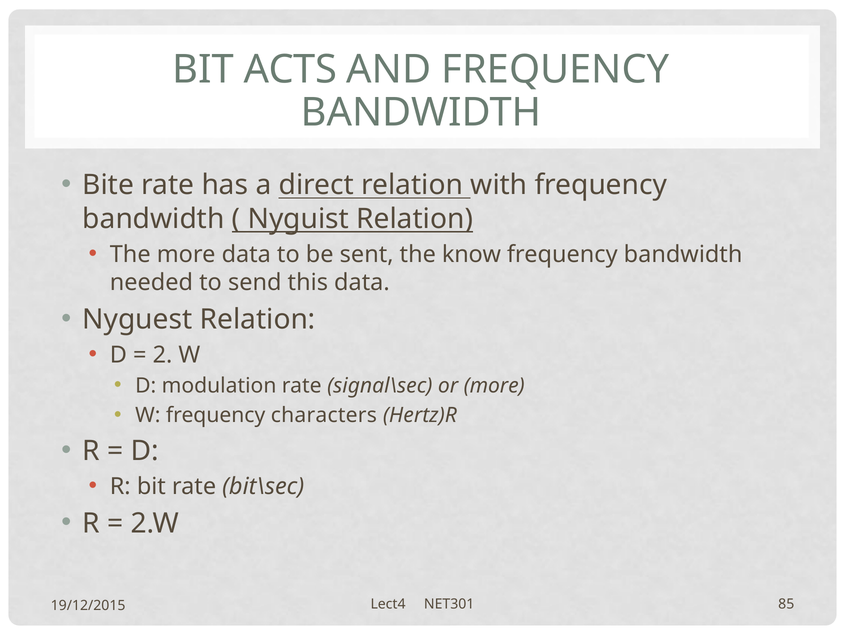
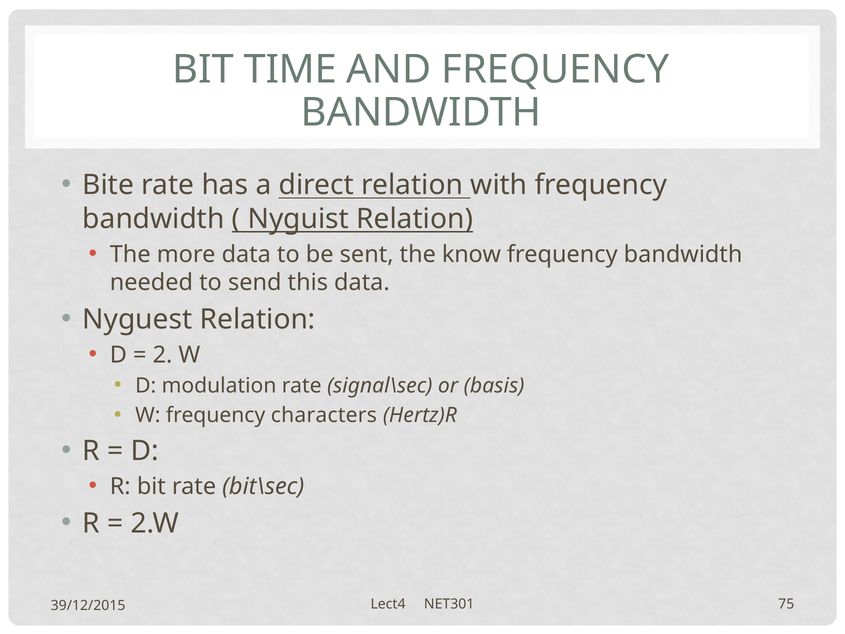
ACTS: ACTS -> TIME
or more: more -> basis
85: 85 -> 75
19/12/2015: 19/12/2015 -> 39/12/2015
